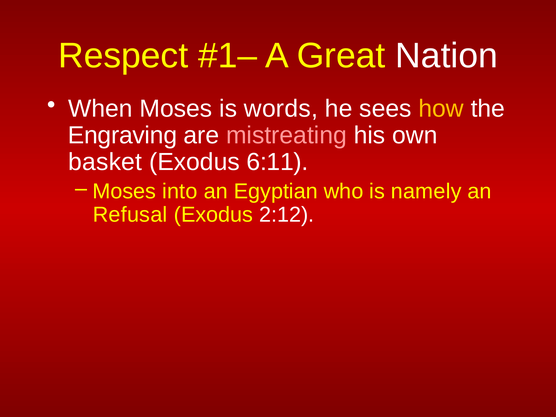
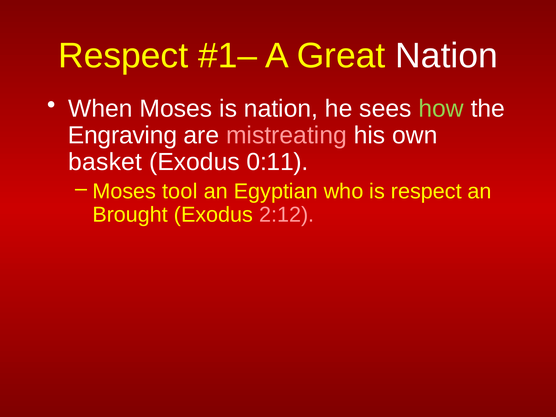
is words: words -> nation
how colour: yellow -> light green
6:11: 6:11 -> 0:11
into: into -> tool
is namely: namely -> respect
Refusal: Refusal -> Brought
2:12 colour: white -> pink
